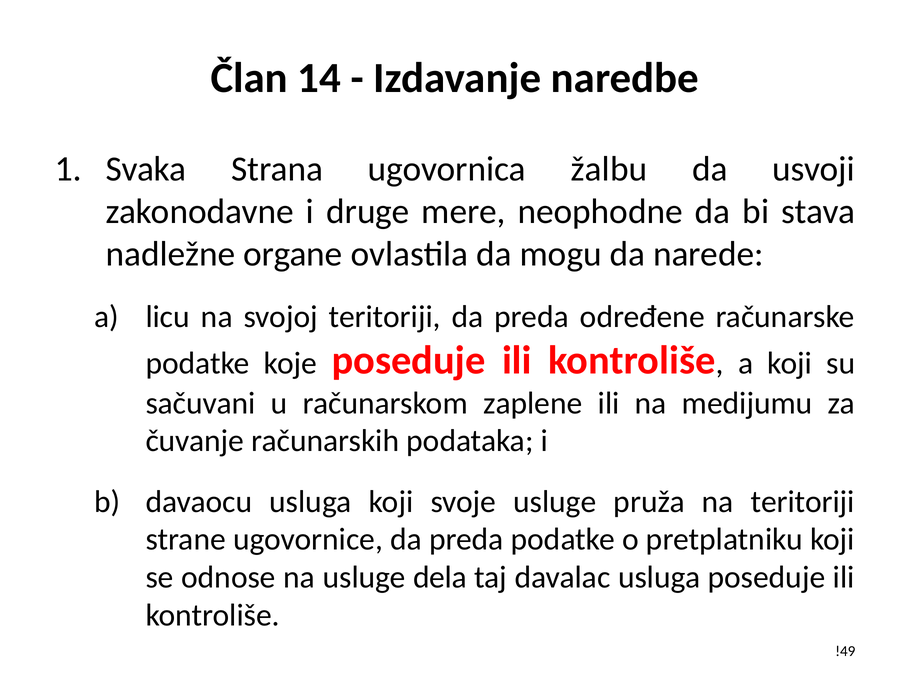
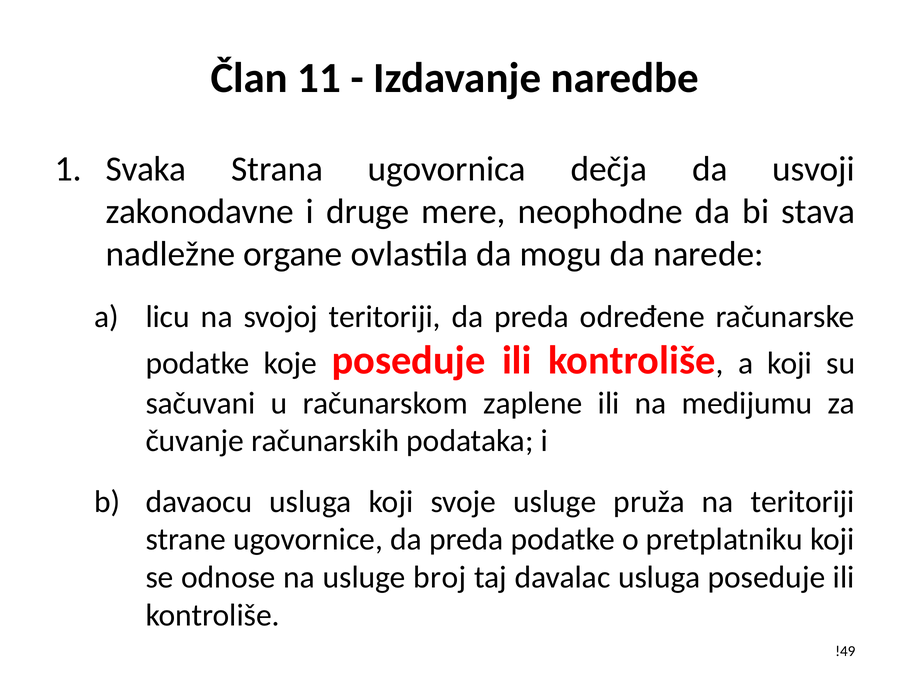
14: 14 -> 11
žalbu: žalbu -> dečja
dela: dela -> broj
